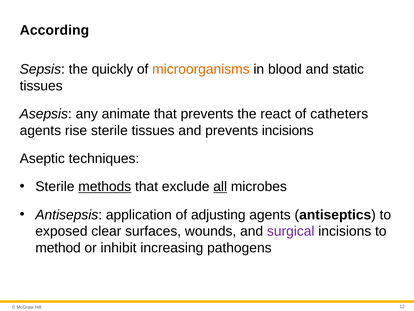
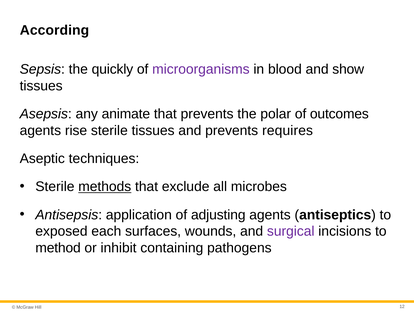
microorganisms colour: orange -> purple
static: static -> show
react: react -> polar
catheters: catheters -> outcomes
prevents incisions: incisions -> requires
all underline: present -> none
clear: clear -> each
increasing: increasing -> containing
